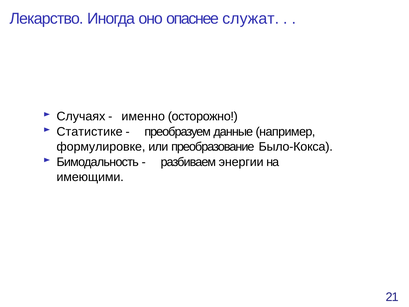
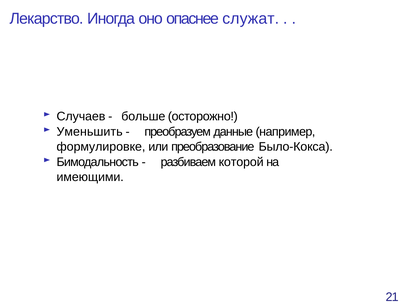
Случаях: Случаях -> Случаев
именно: именно -> больше
Статистике: Статистике -> Уменьшить
энергии: энергии -> которой
